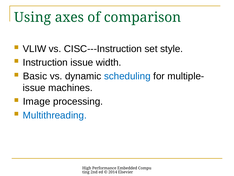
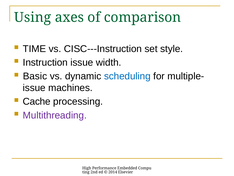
VLIW: VLIW -> TIME
Image: Image -> Cache
Multithreading colour: blue -> purple
